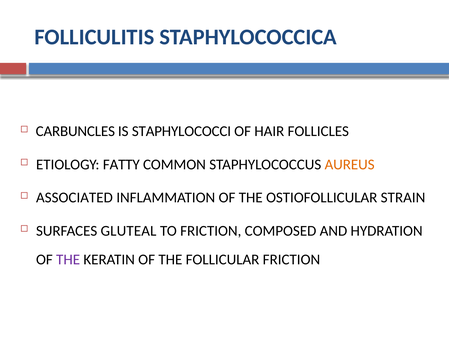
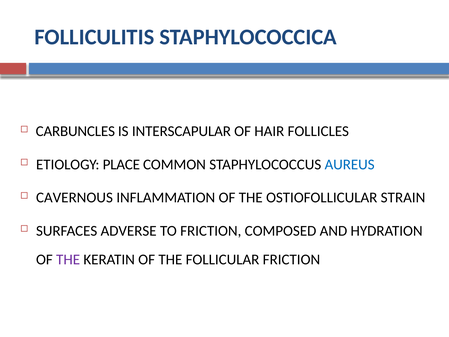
STAPHYLOCOCCI: STAPHYLOCOCCI -> INTERSCAPULAR
FATTY: FATTY -> PLACE
AUREUS colour: orange -> blue
ASSOCIATED: ASSOCIATED -> CAVERNOUS
GLUTEAL: GLUTEAL -> ADVERSE
